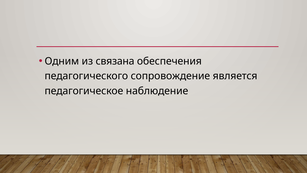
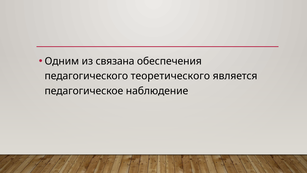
сопровождение: сопровождение -> теоретического
